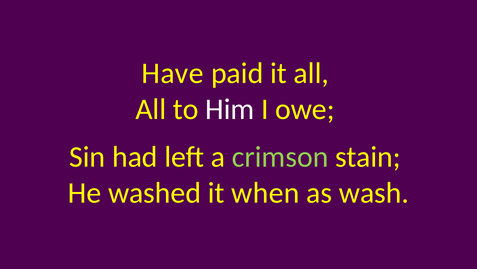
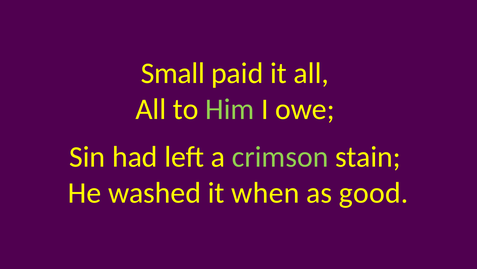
Have: Have -> Small
Him colour: white -> light green
wash: wash -> good
